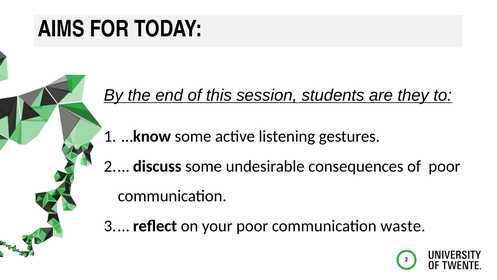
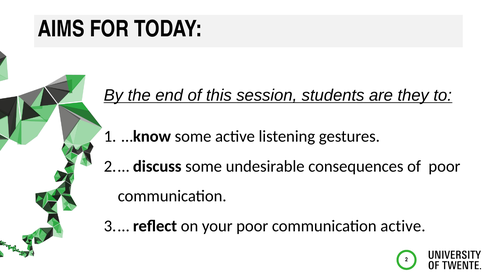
communication waste: waste -> active
